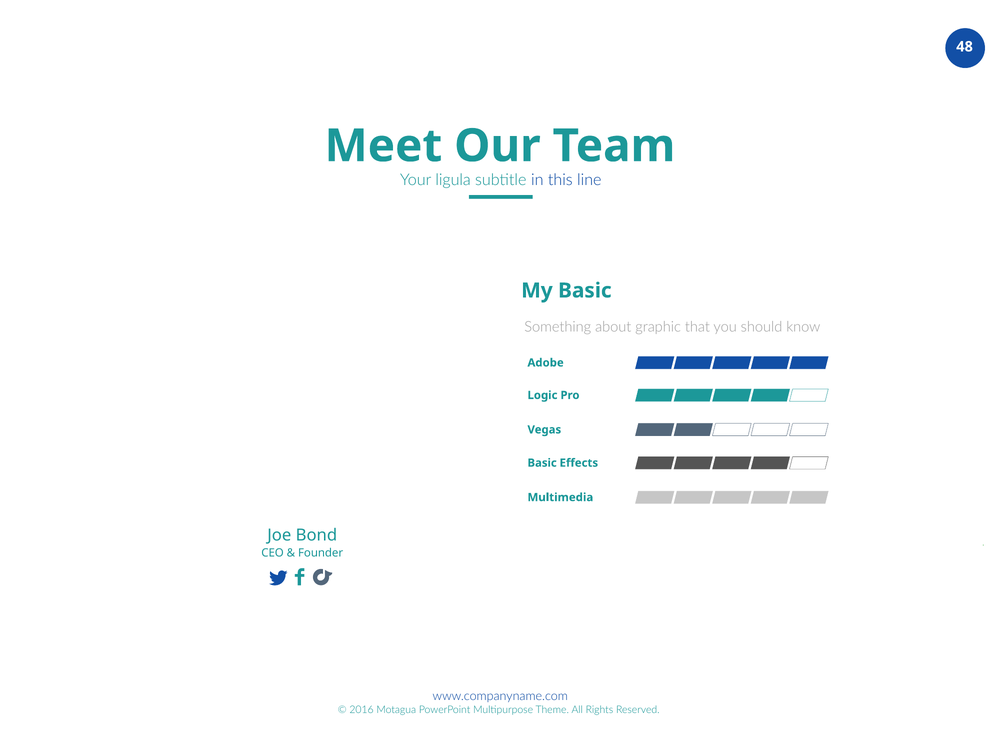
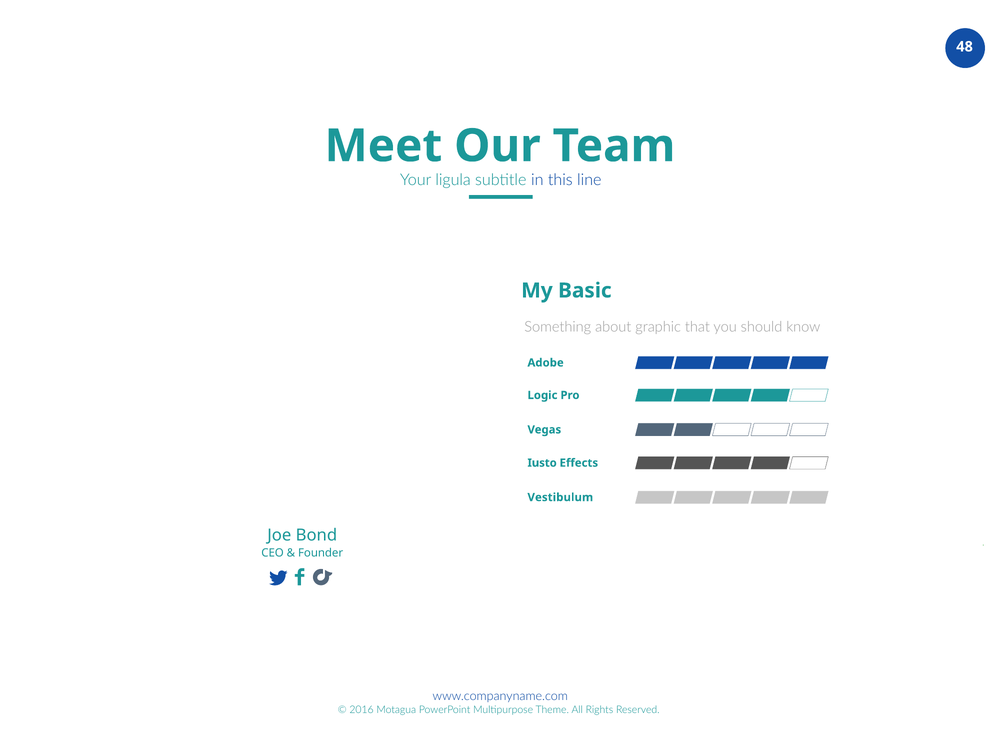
Basic at (542, 463): Basic -> Iusto
Multimedia: Multimedia -> Vestibulum
